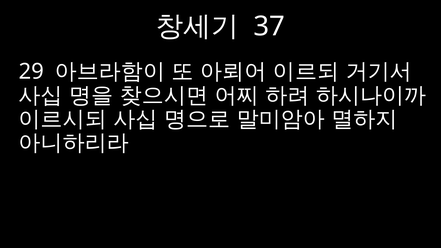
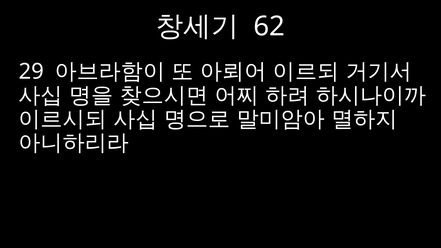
37: 37 -> 62
